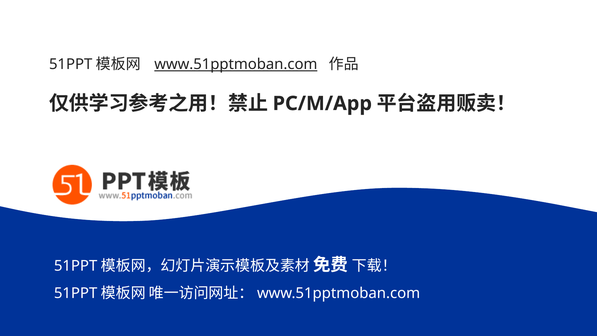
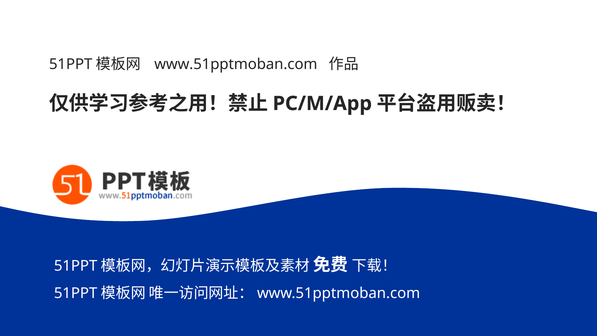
www.51pptmoban.com underline: present -> none
